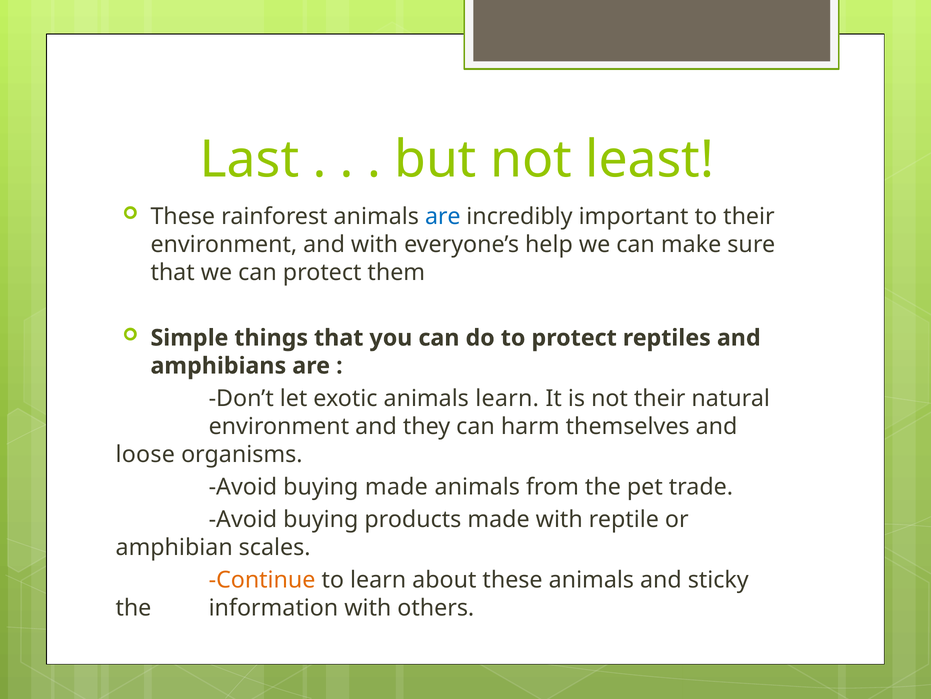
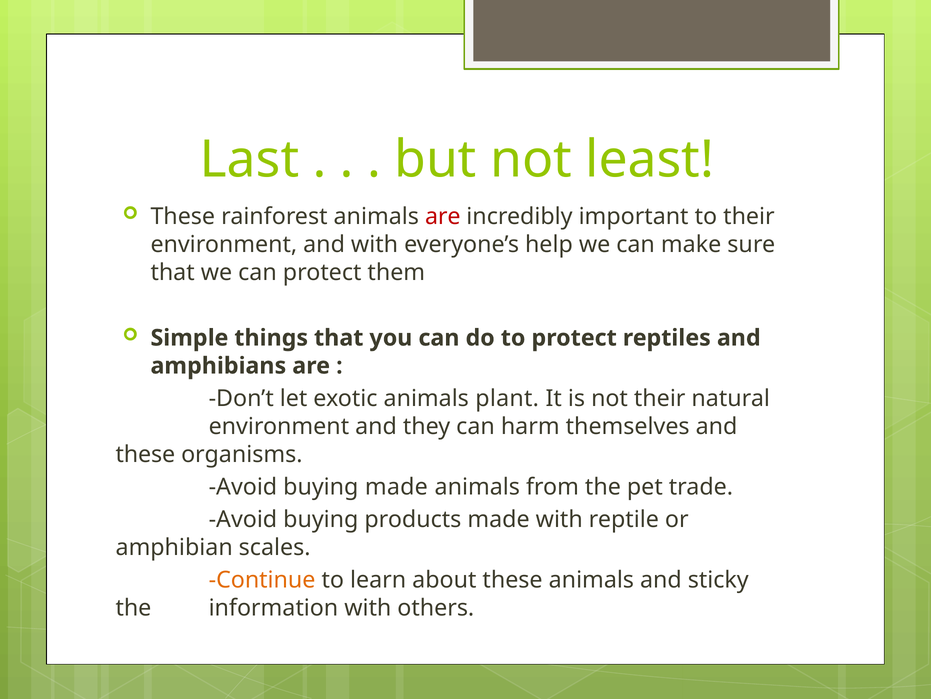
are at (443, 217) colour: blue -> red
animals learn: learn -> plant
loose at (145, 454): loose -> these
